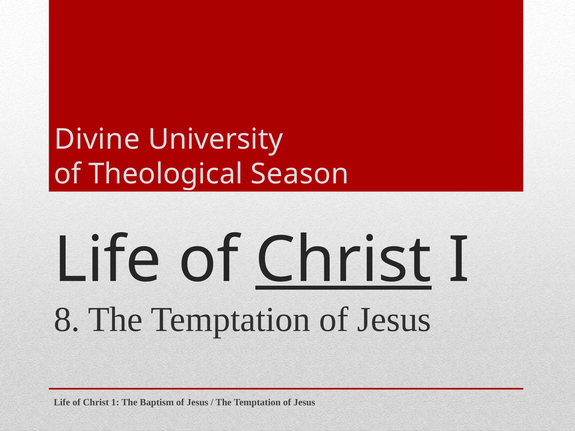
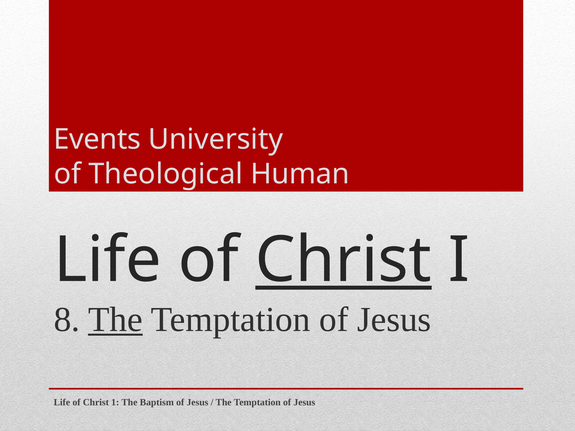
Divine: Divine -> Events
Season: Season -> Human
The at (115, 320) underline: none -> present
